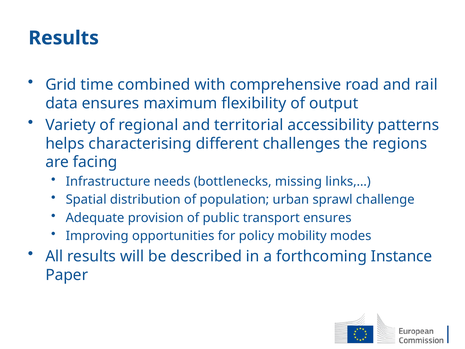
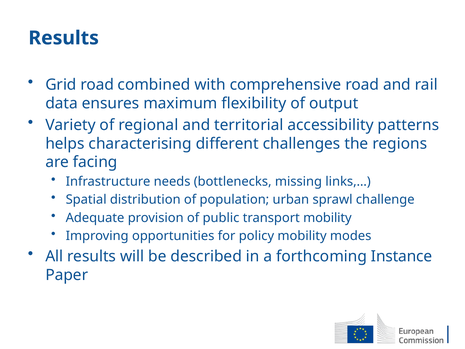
Grid time: time -> road
transport ensures: ensures -> mobility
